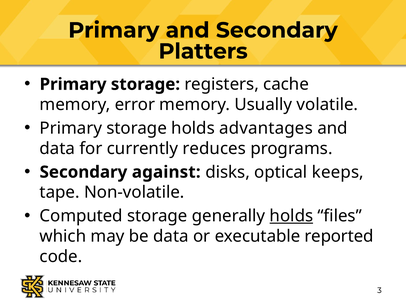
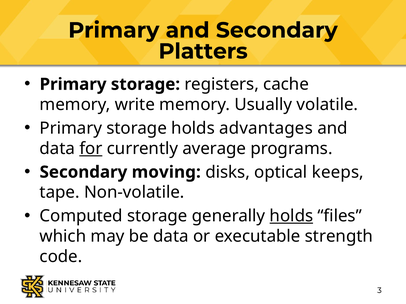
error: error -> write
for underline: none -> present
reduces: reduces -> average
against: against -> moving
reported: reported -> strength
